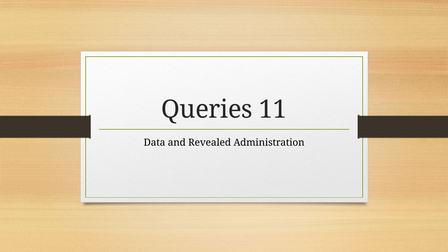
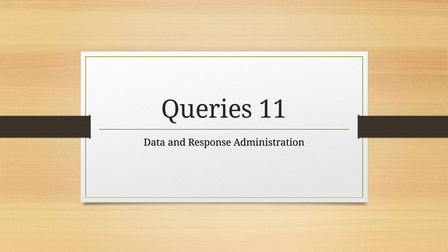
Revealed: Revealed -> Response
